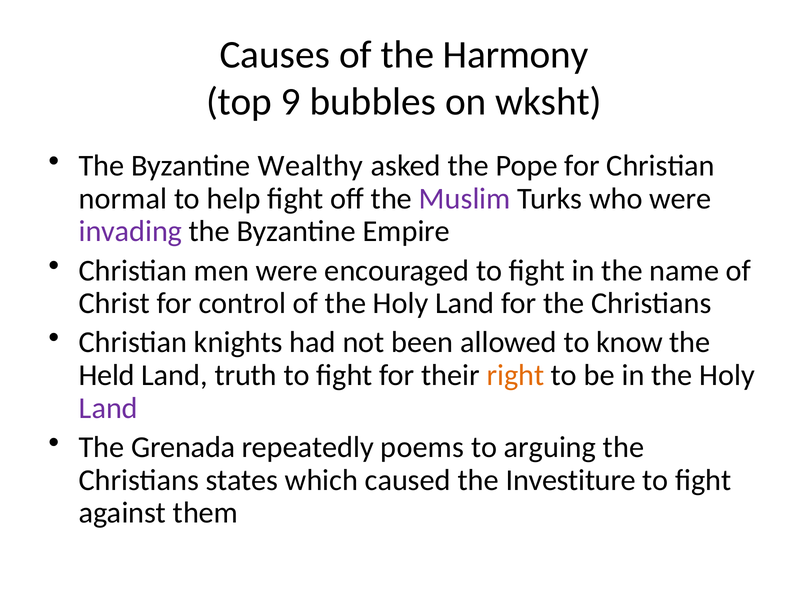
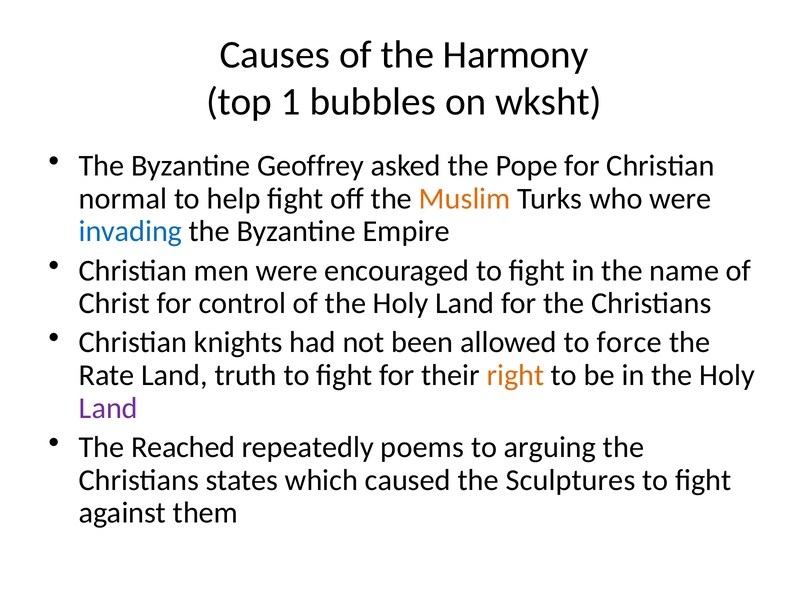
9: 9 -> 1
Wealthy: Wealthy -> Geoffrey
Muslim colour: purple -> orange
invading colour: purple -> blue
know: know -> force
Held: Held -> Rate
Grenada: Grenada -> Reached
Investiture: Investiture -> Sculptures
